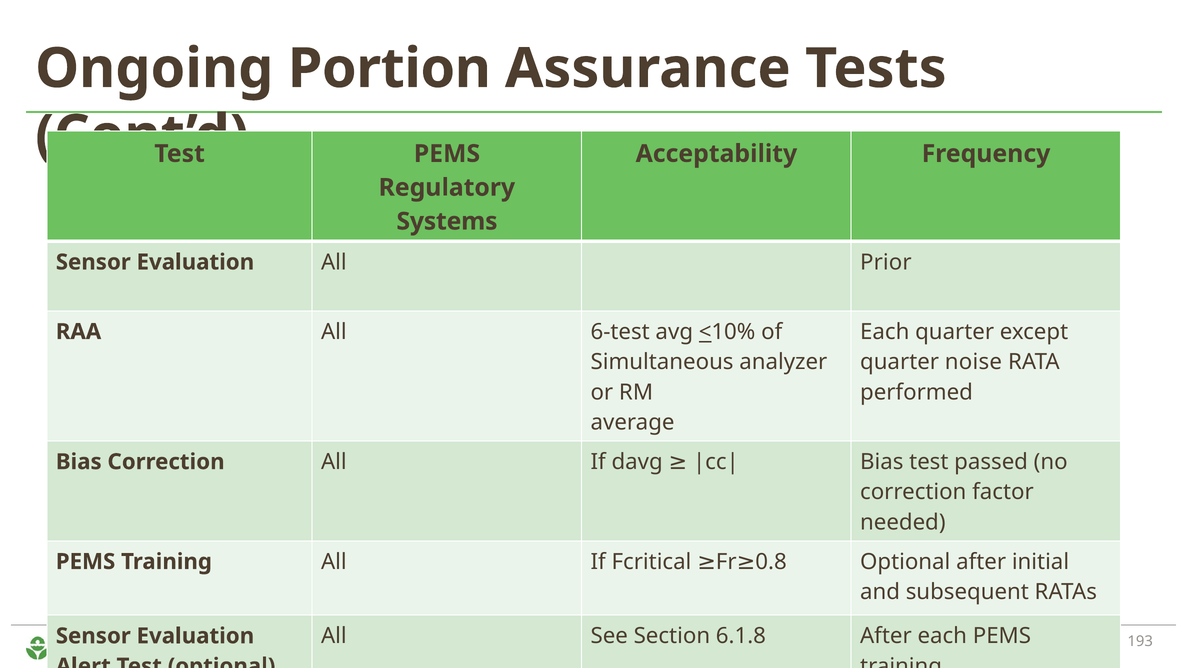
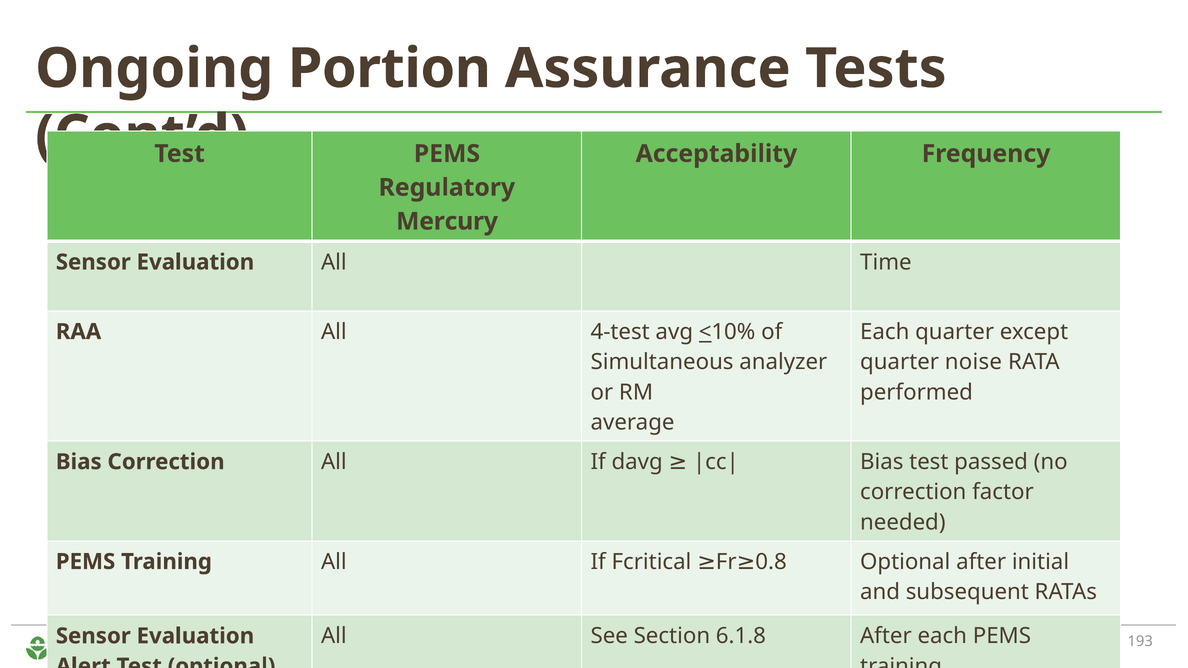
Systems: Systems -> Mercury
Prior: Prior -> Time
6-test: 6-test -> 4-test
